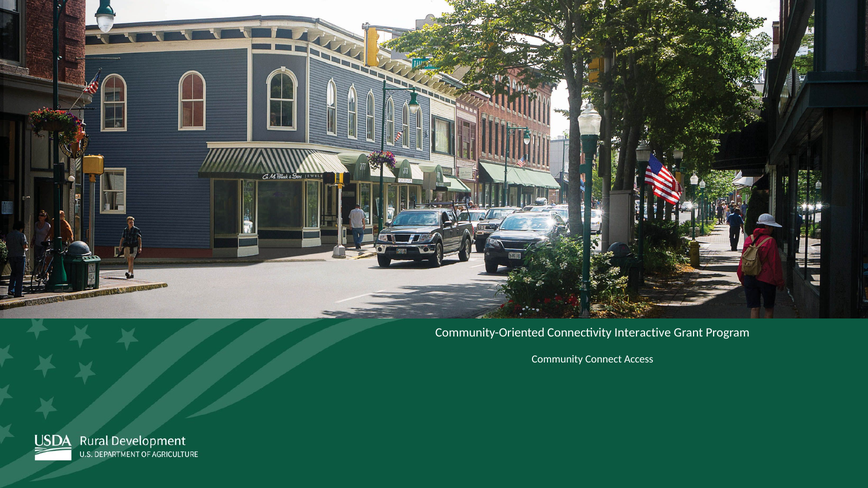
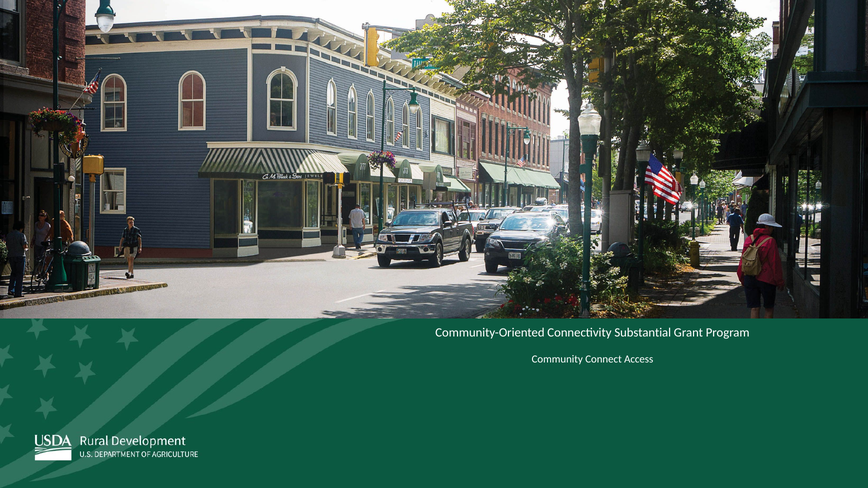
Interactive: Interactive -> Substantial
